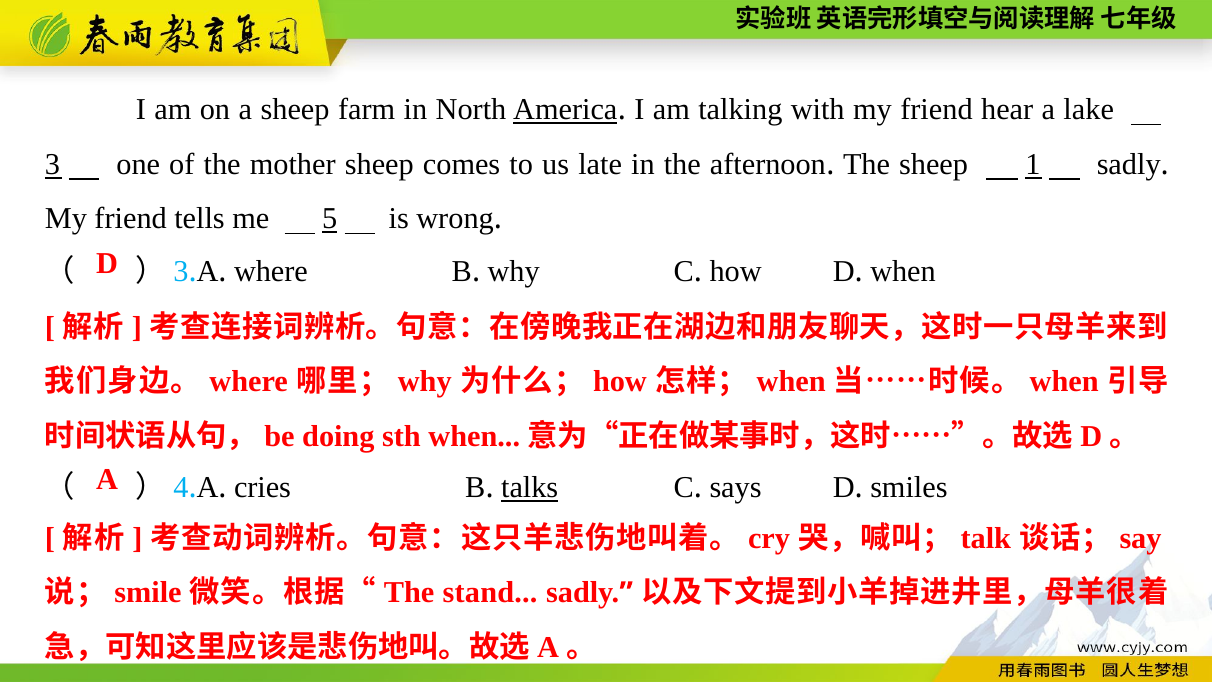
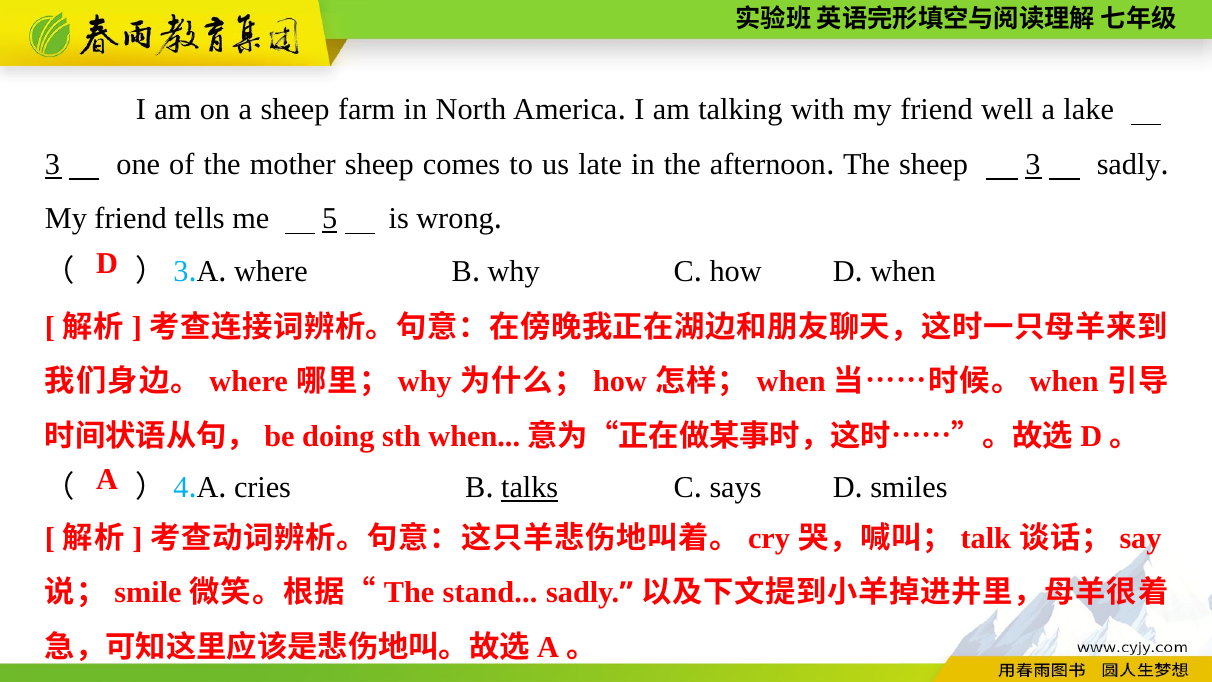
America underline: present -> none
hear: hear -> well
sheep 1: 1 -> 3
